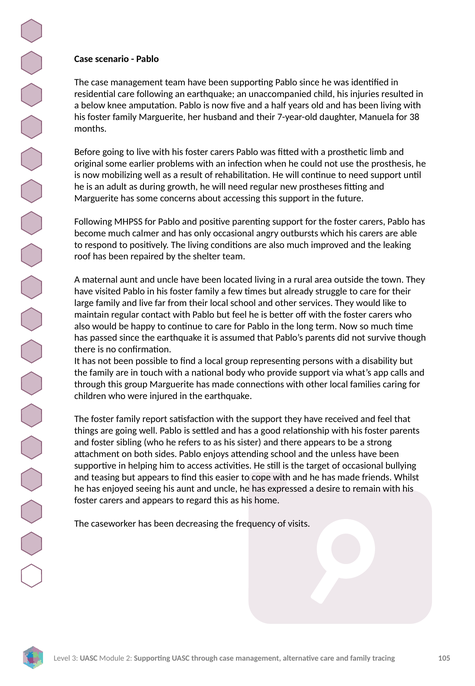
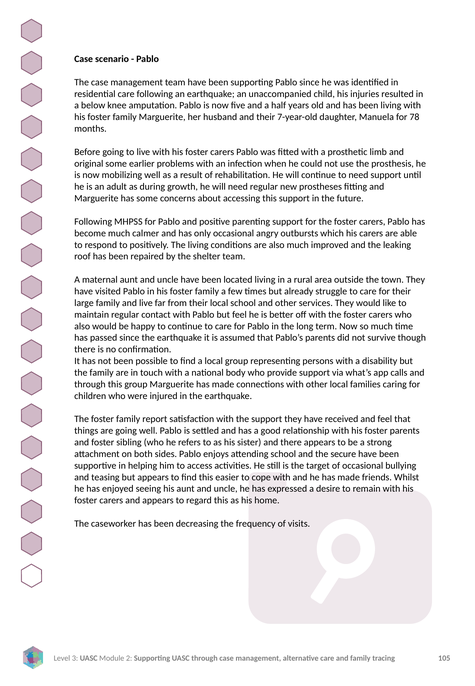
38: 38 -> 78
unless: unless -> secure
